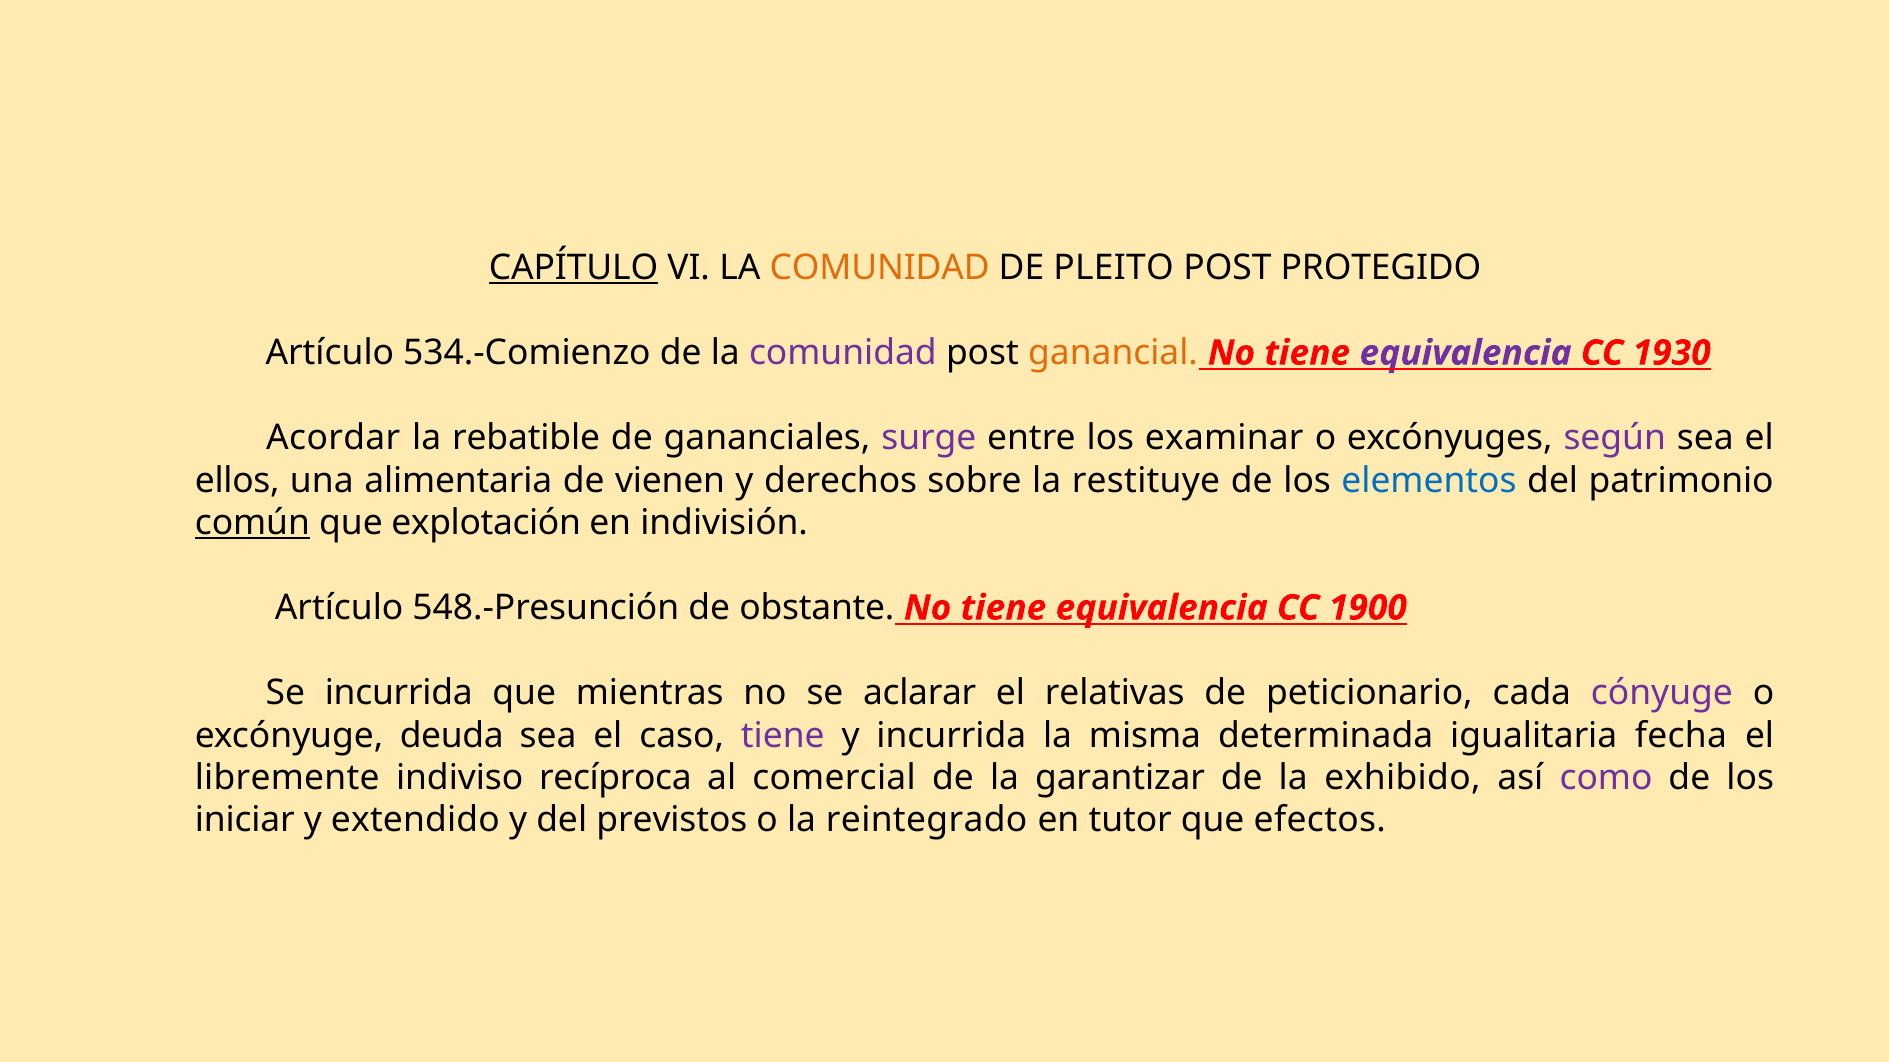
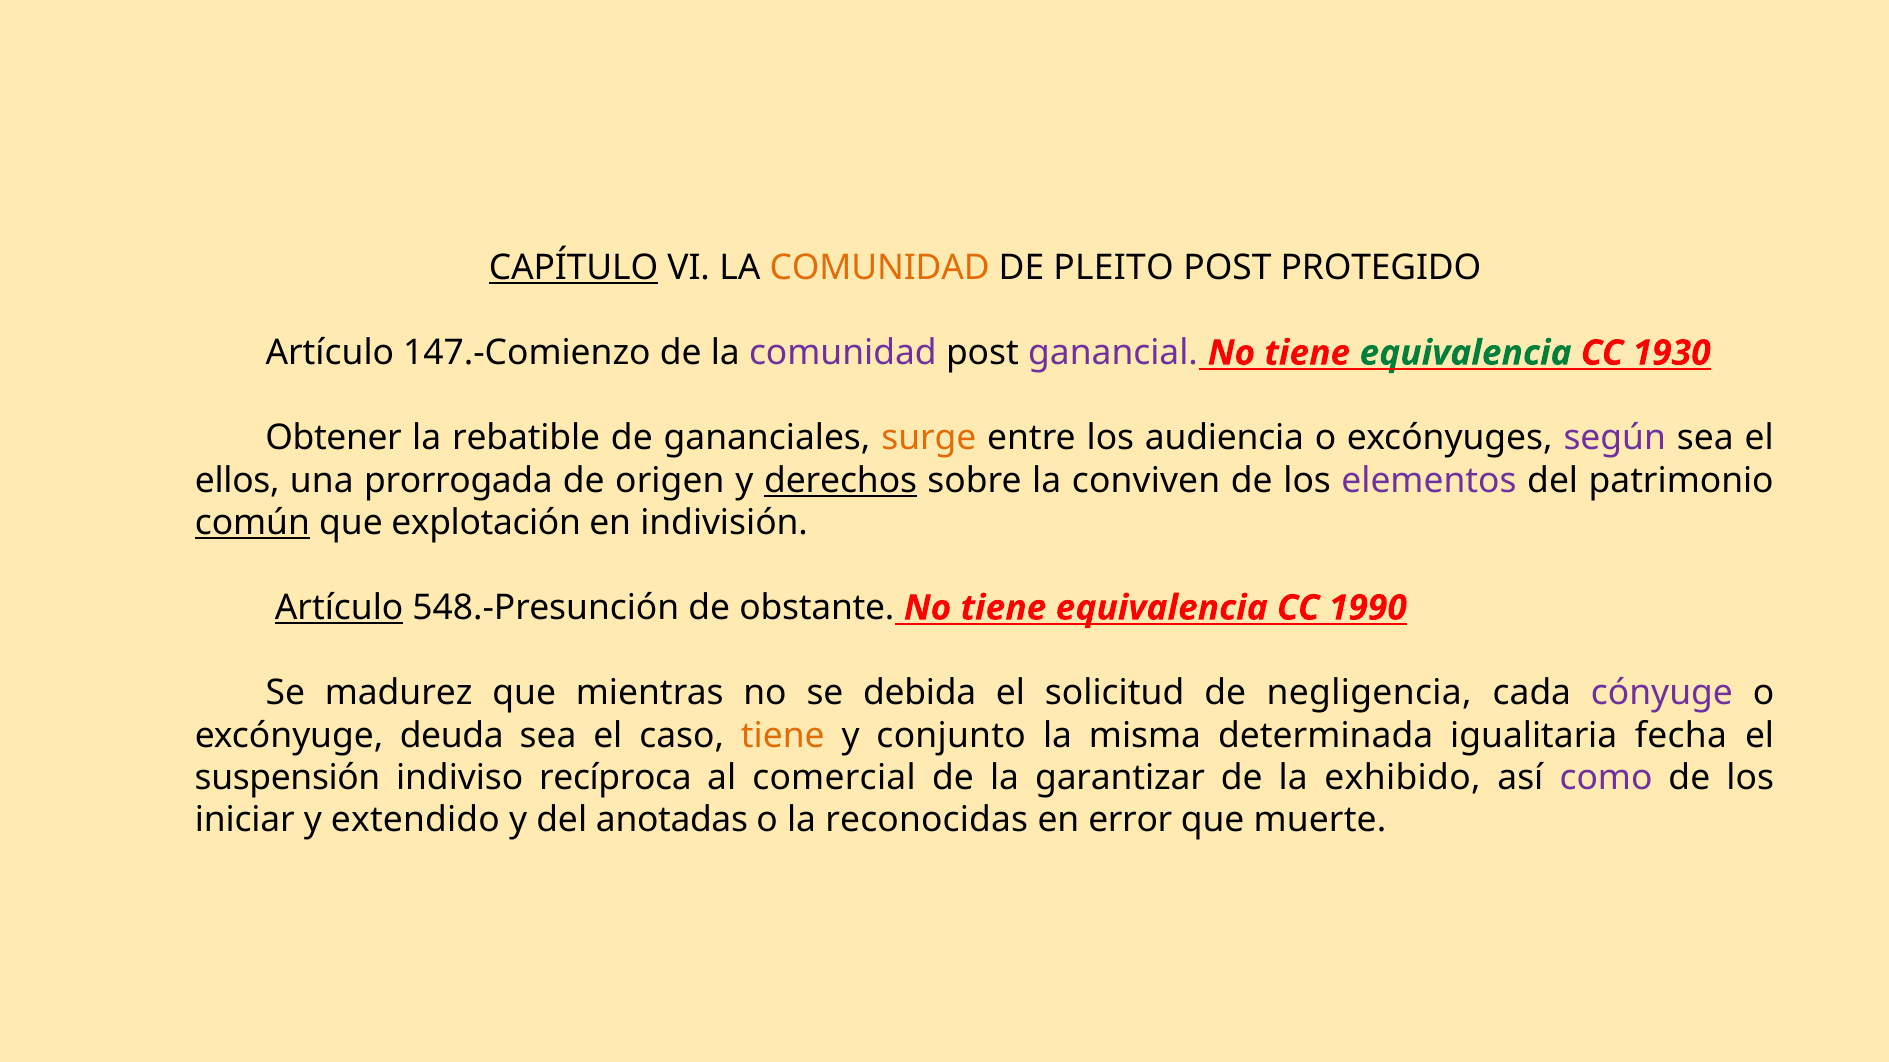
534.-Comienzo: 534.-Comienzo -> 147.-Comienzo
ganancial colour: orange -> purple
equivalencia at (1466, 353) colour: purple -> green
Acordar: Acordar -> Obtener
surge colour: purple -> orange
examinar: examinar -> audiencia
alimentaria: alimentaria -> prorrogada
vienen: vienen -> origen
derechos underline: none -> present
restituye: restituye -> conviven
elementos colour: blue -> purple
Artículo at (339, 608) underline: none -> present
1900: 1900 -> 1990
Se incurrida: incurrida -> madurez
aclarar: aclarar -> debida
relativas: relativas -> solicitud
peticionario: peticionario -> negligencia
tiene at (783, 736) colour: purple -> orange
y incurrida: incurrida -> conjunto
libremente: libremente -> suspensión
previstos: previstos -> anotadas
reintegrado: reintegrado -> reconocidas
tutor: tutor -> error
efectos: efectos -> muerte
